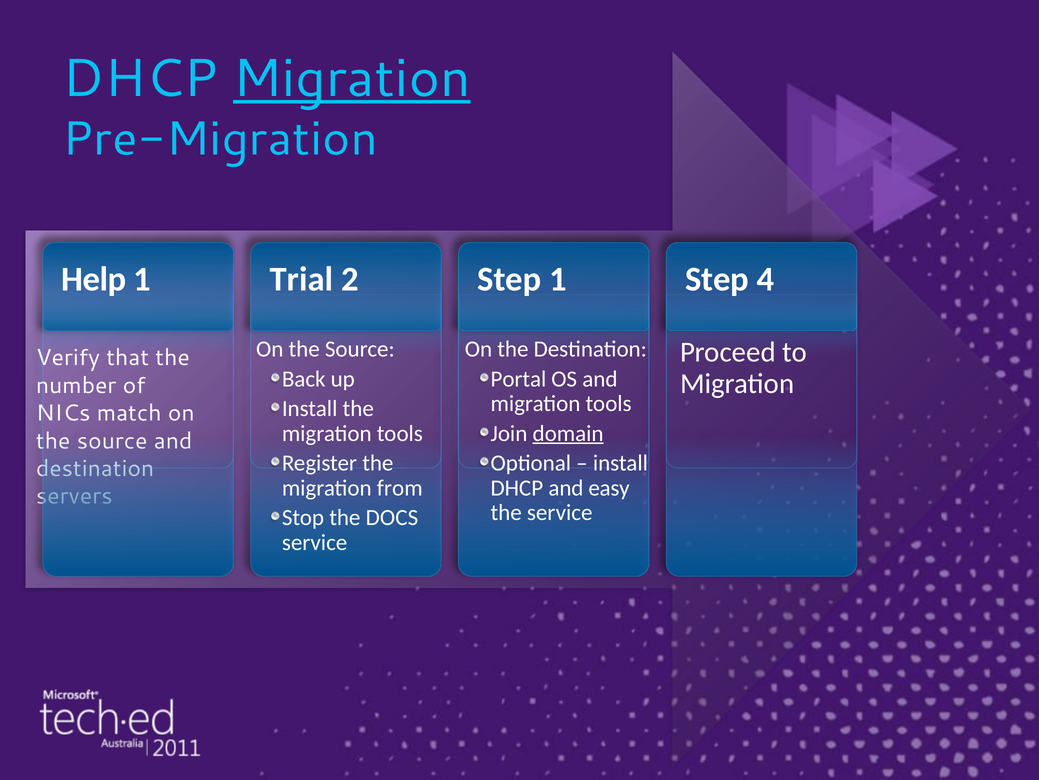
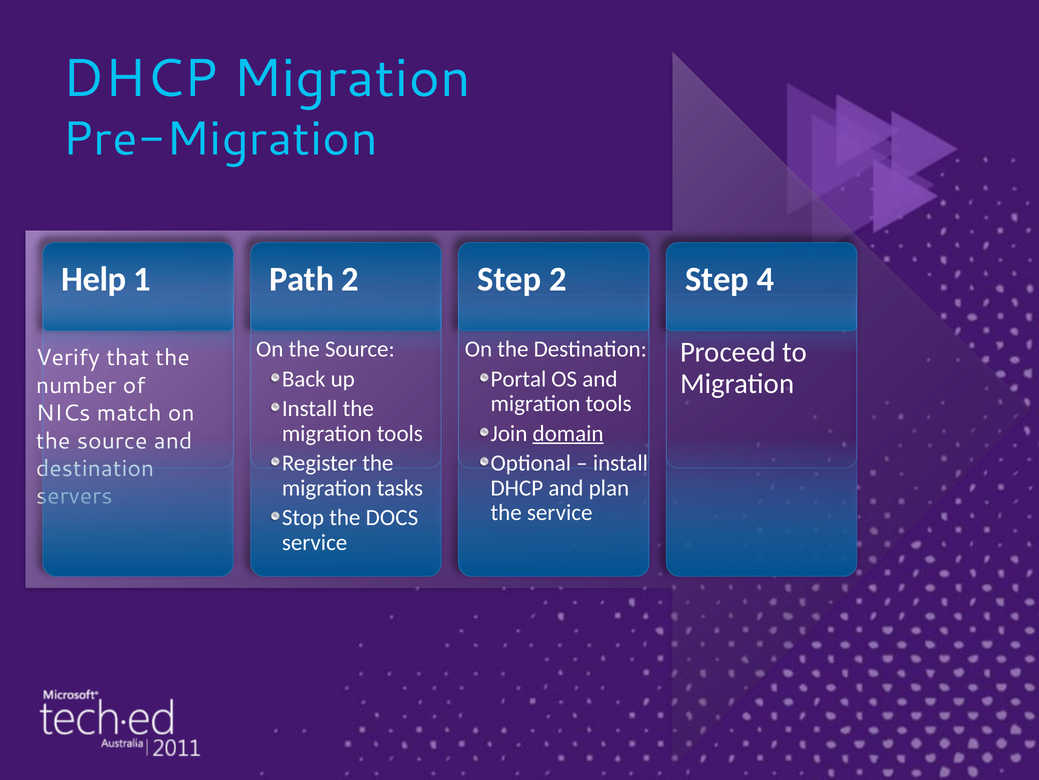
Migration at (352, 79) underline: present -> none
Trial: Trial -> Path
Step 1: 1 -> 2
from: from -> tasks
easy: easy -> plan
